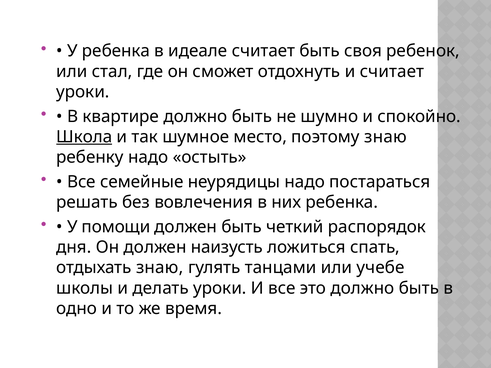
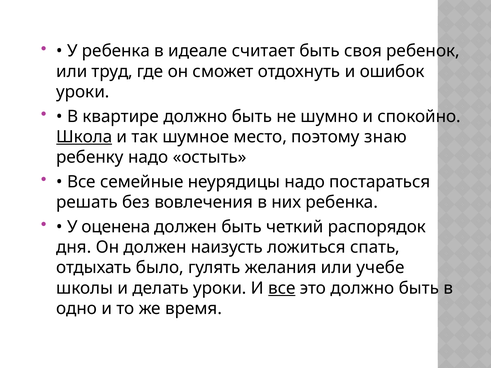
стал: стал -> труд
и считает: считает -> ошибок
помощи: помощи -> оценена
отдыхать знаю: знаю -> было
танцами: танцами -> желания
все at (282, 288) underline: none -> present
